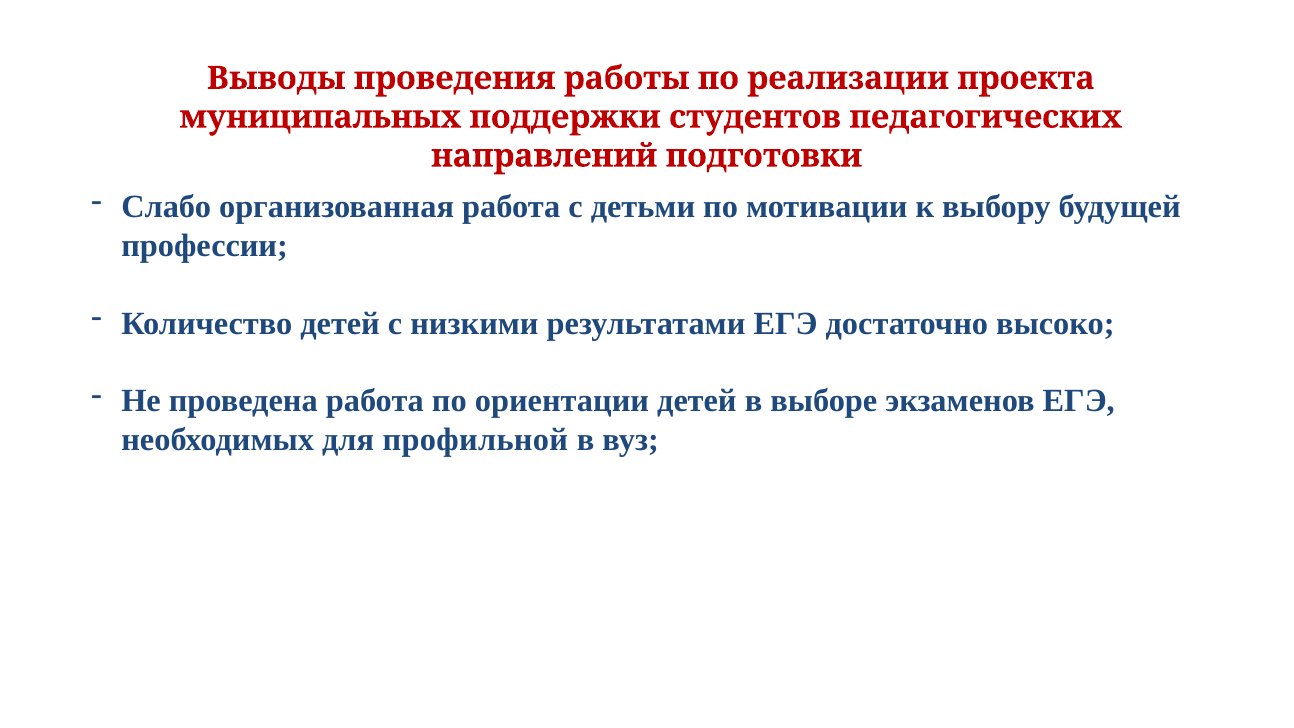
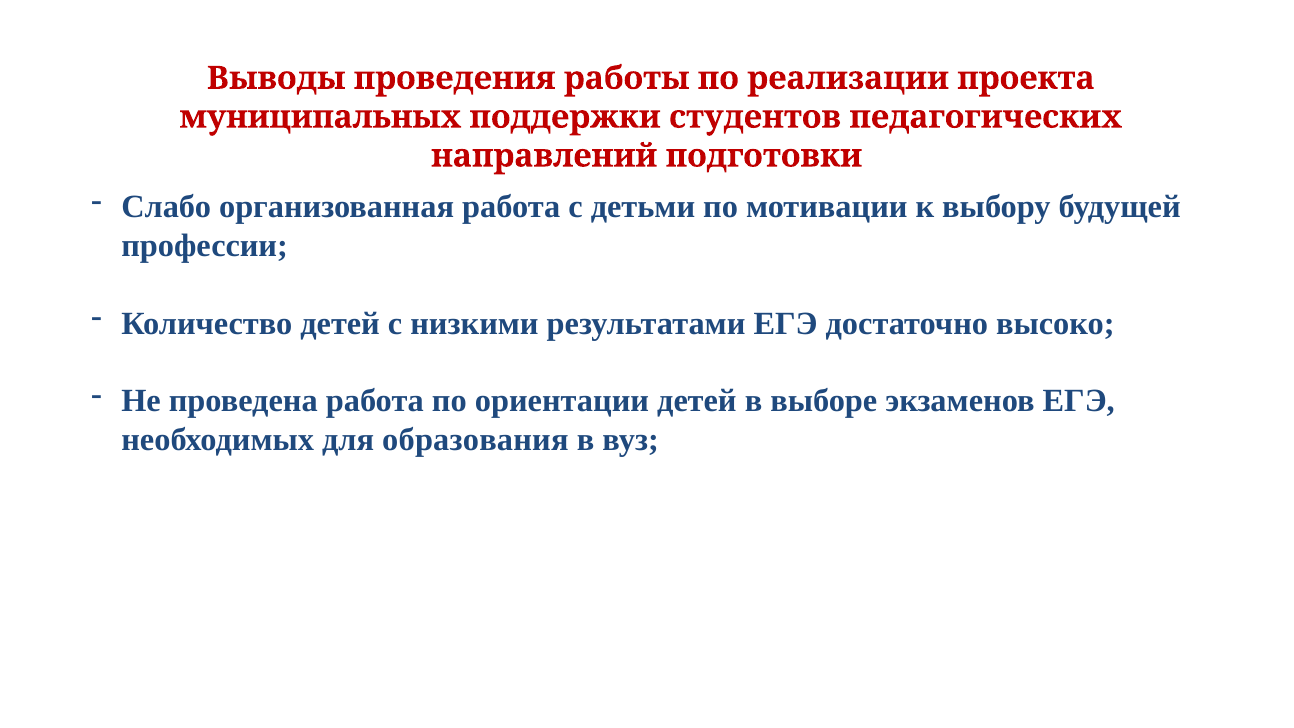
профильной: профильной -> образования
